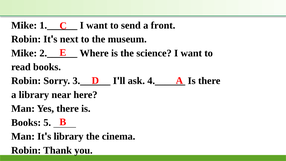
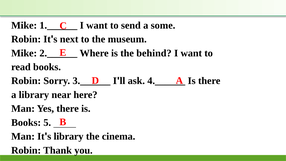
front: front -> some
science: science -> behind
